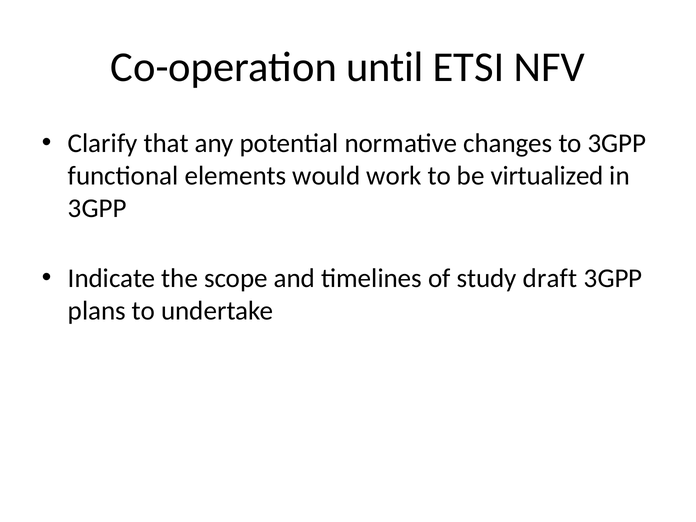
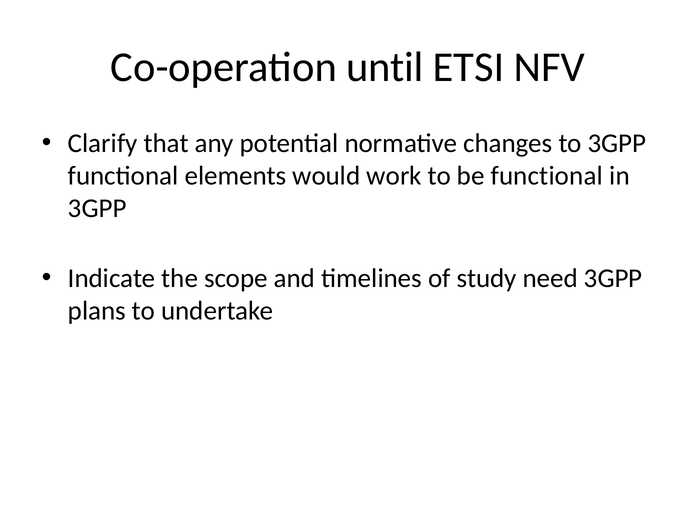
be virtualized: virtualized -> functional
draft: draft -> need
